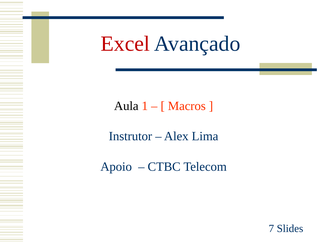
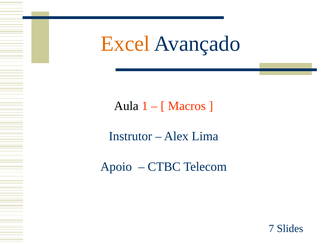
Excel colour: red -> orange
